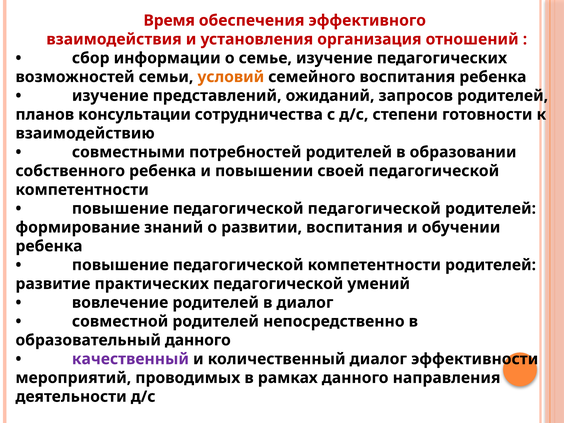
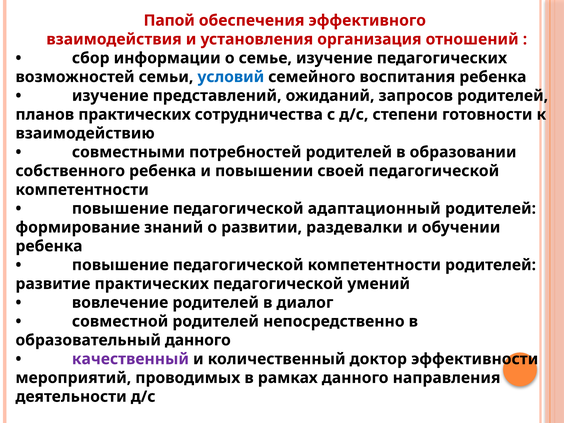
Время: Время -> Папой
условий colour: orange -> blue
планов консультации: консультации -> практических
педагогической педагогической: педагогической -> адаптационный
развитии воспитания: воспитания -> раздевалки
количественный диалог: диалог -> доктор
